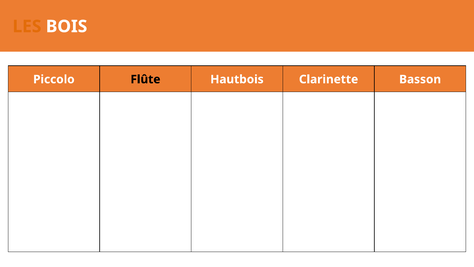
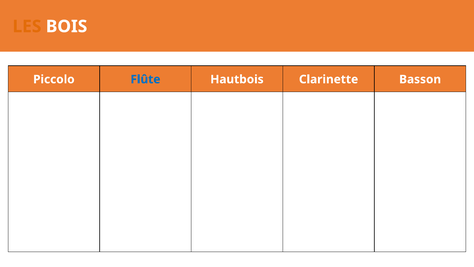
Flûte colour: black -> blue
